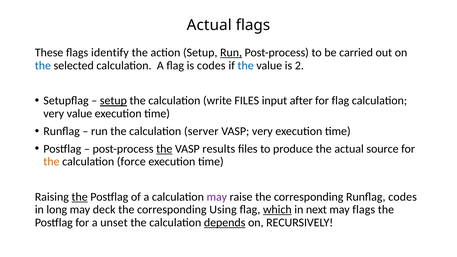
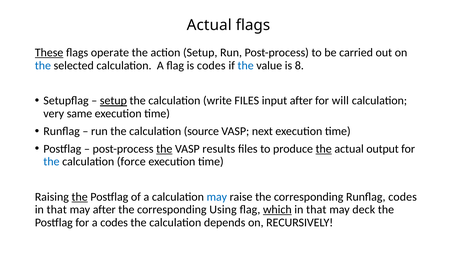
These underline: none -> present
identify: identify -> operate
Run at (231, 53) underline: present -> none
2: 2 -> 8
for flag: flag -> will
very value: value -> same
server: server -> source
VASP very: very -> next
the at (324, 149) underline: none -> present
source: source -> output
the at (51, 162) colour: orange -> blue
may at (217, 197) colour: purple -> blue
long at (57, 210): long -> that
may deck: deck -> after
next at (316, 210): next -> that
may flags: flags -> deck
a unset: unset -> codes
depends underline: present -> none
